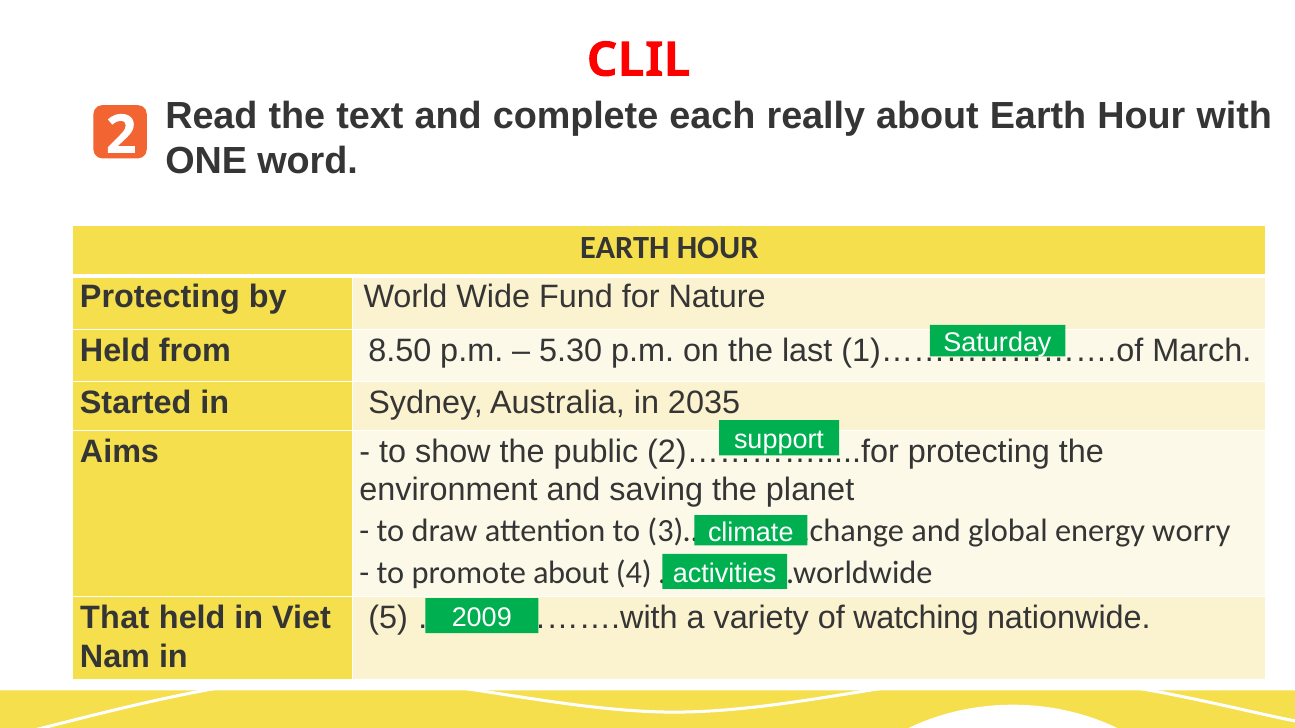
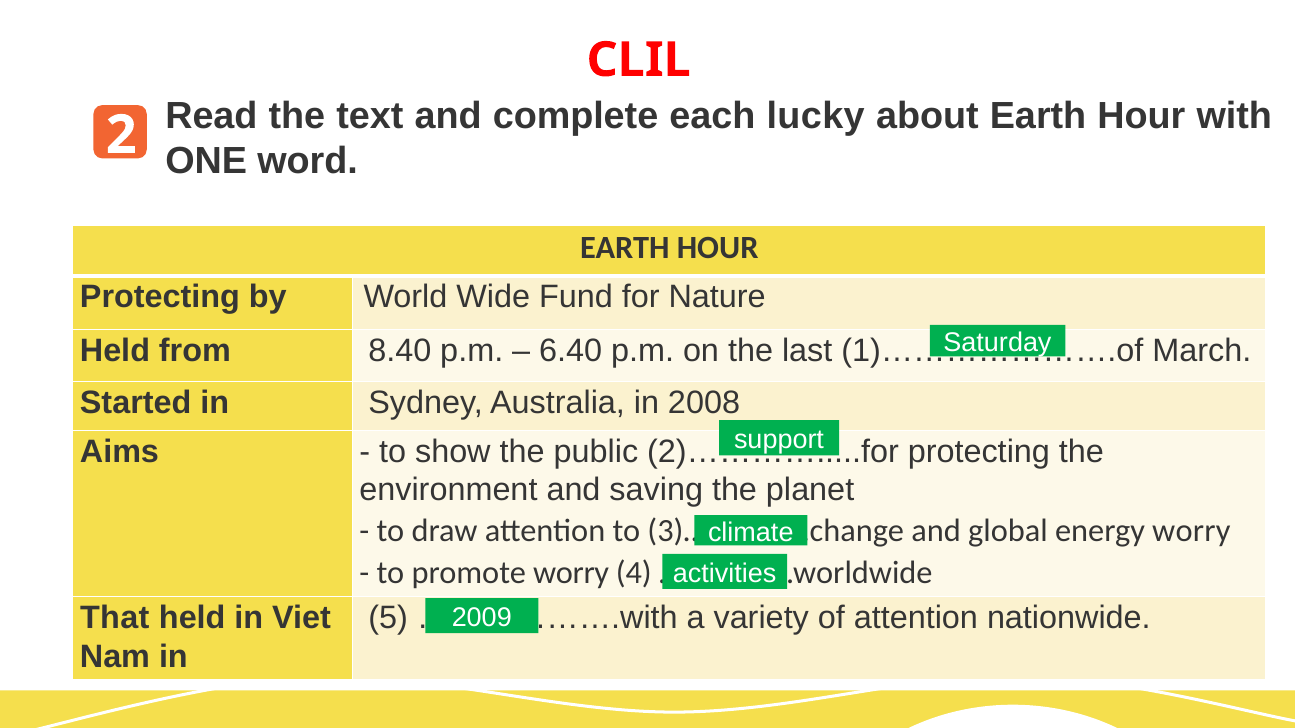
really: really -> lucky
8.50: 8.50 -> 8.40
5.30: 5.30 -> 6.40
2035: 2035 -> 2008
promote about: about -> worry
of watching: watching -> attention
